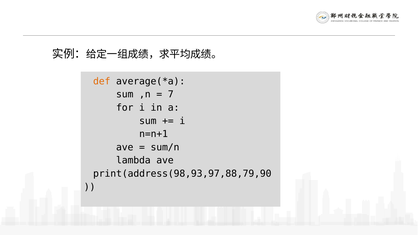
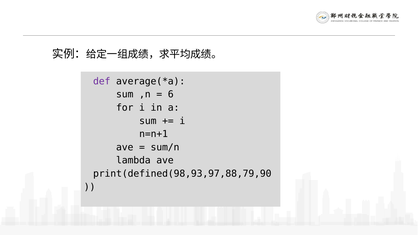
def colour: orange -> purple
7: 7 -> 6
print(address(98,93,97,88,79,90: print(address(98,93,97,88,79,90 -> print(defined(98,93,97,88,79,90
